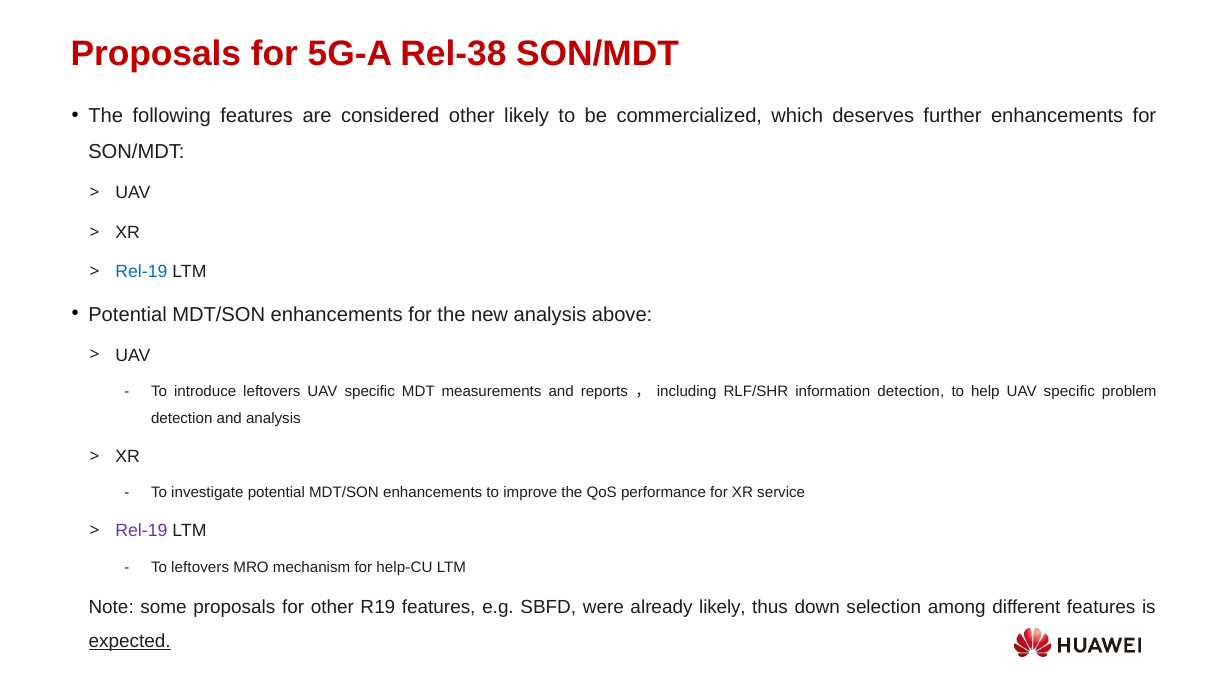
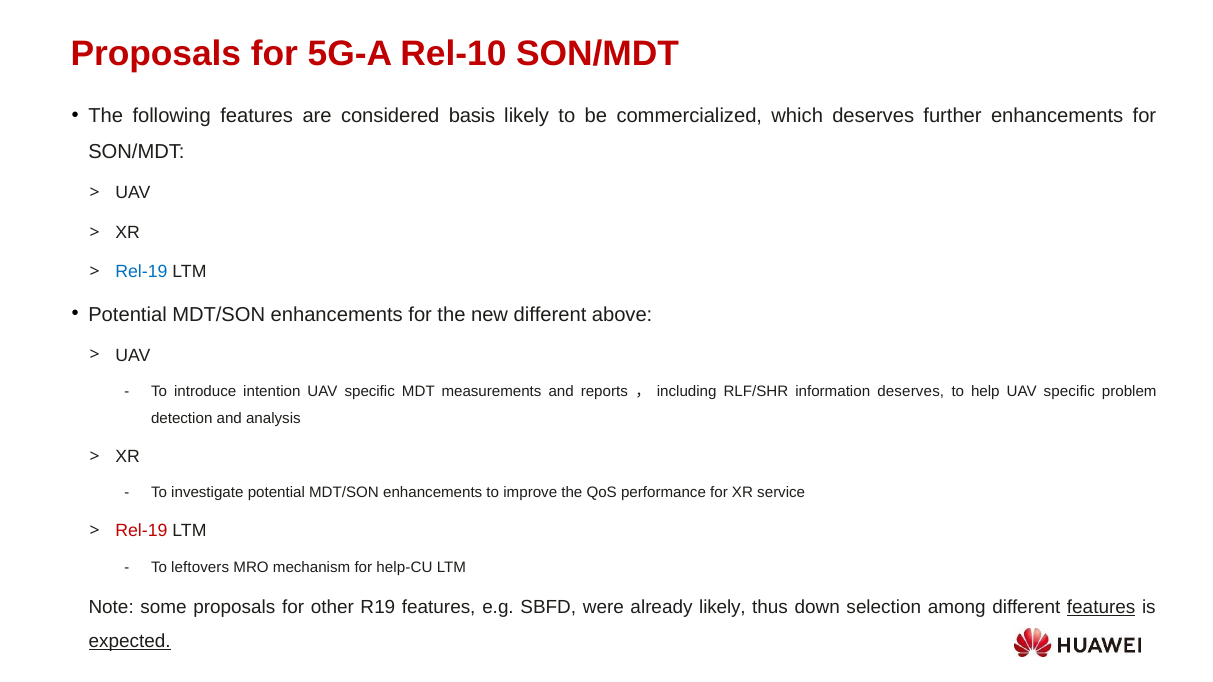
Rel-38: Rel-38 -> Rel-10
considered other: other -> basis
new analysis: analysis -> different
introduce leftovers: leftovers -> intention
information detection: detection -> deserves
Rel-19 at (141, 531) colour: purple -> red
features at (1101, 607) underline: none -> present
